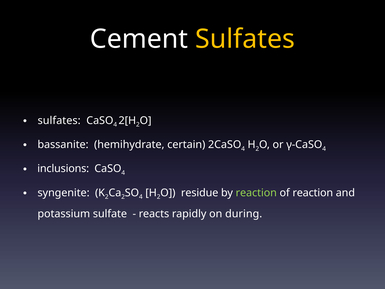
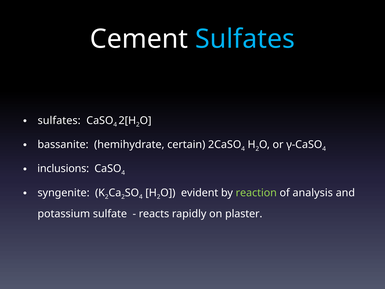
Sulfates at (245, 39) colour: yellow -> light blue
residue: residue -> evident
of reaction: reaction -> analysis
during: during -> plaster
